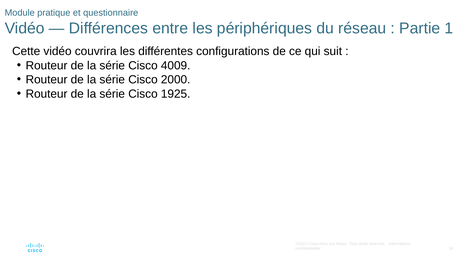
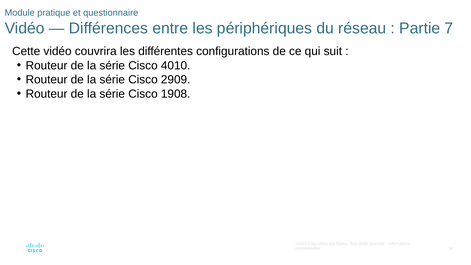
1: 1 -> 7
4009: 4009 -> 4010
2000: 2000 -> 2909
1925: 1925 -> 1908
